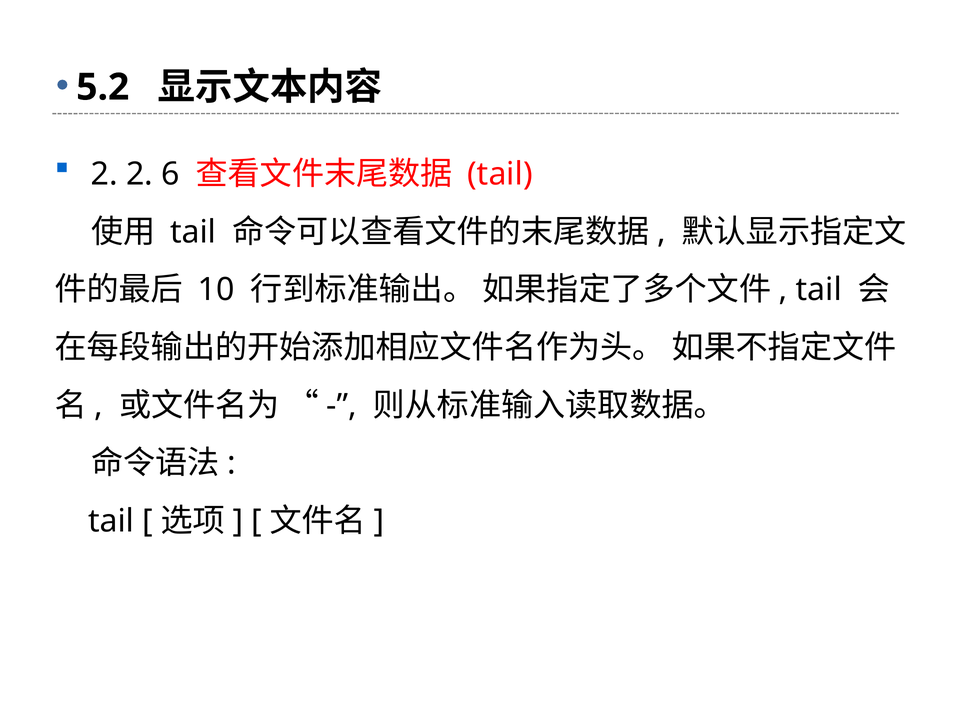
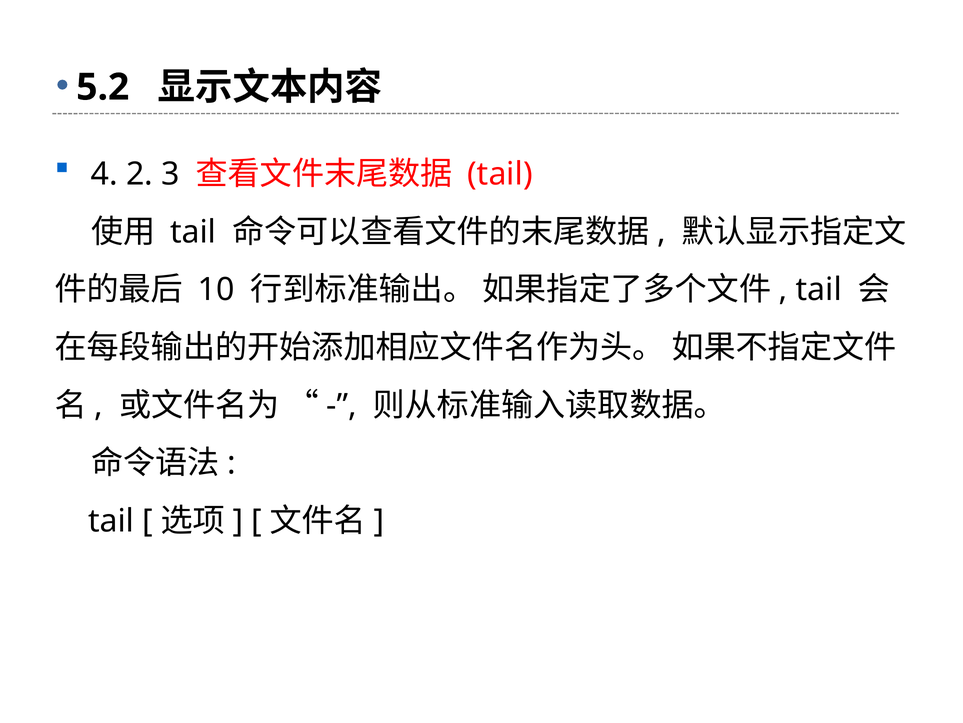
2 at (104, 174): 2 -> 4
6: 6 -> 3
